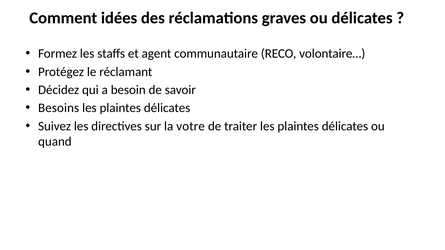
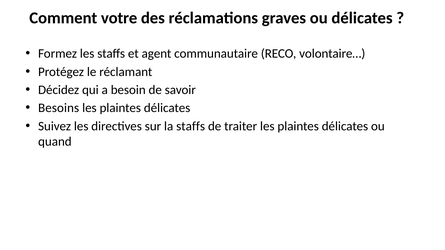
idées: idées -> votre
la votre: votre -> staffs
